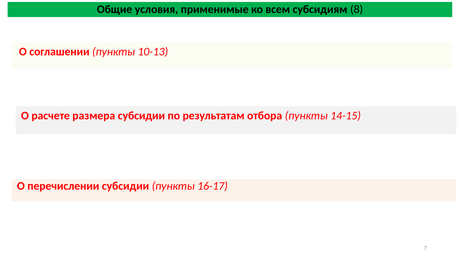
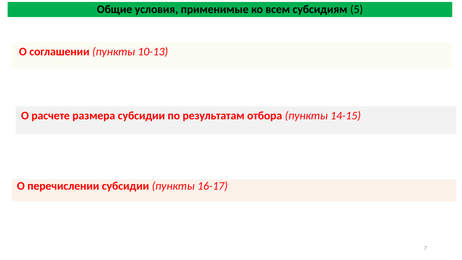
8: 8 -> 5
